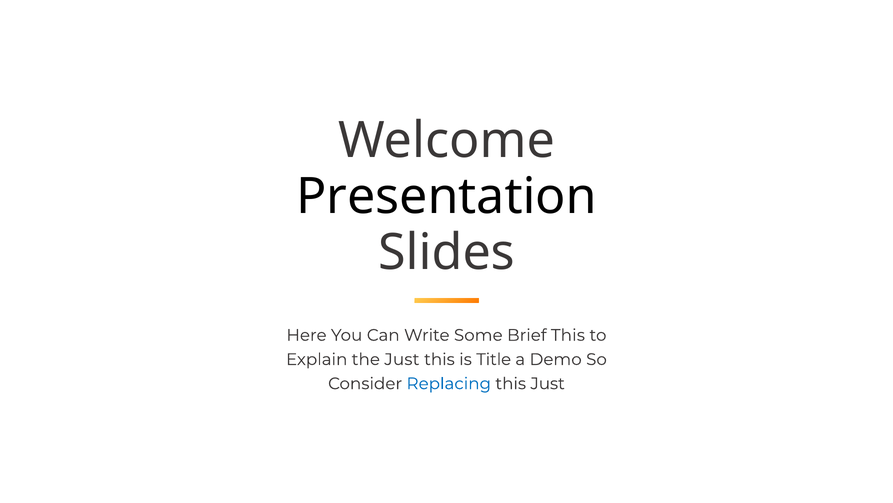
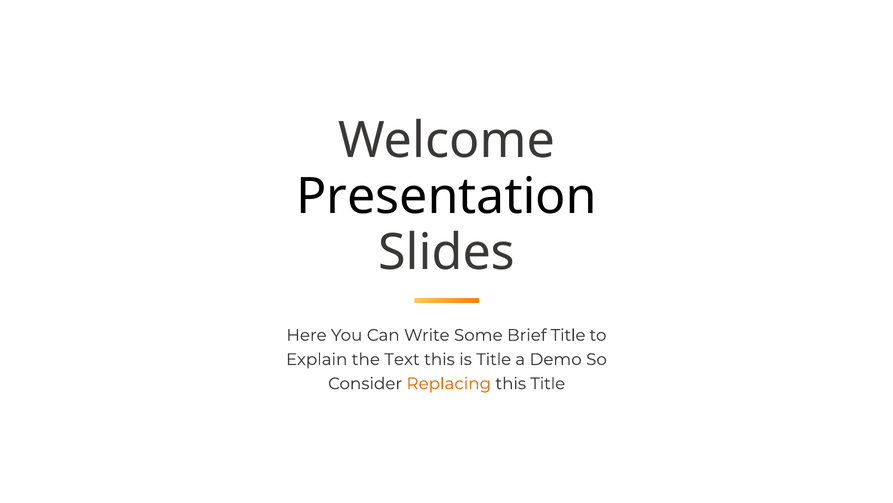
Brief This: This -> Title
the Just: Just -> Text
Replacing colour: blue -> orange
this Just: Just -> Title
